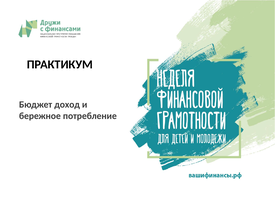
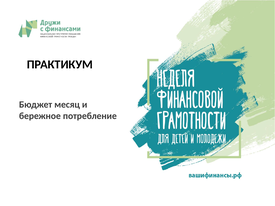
доход: доход -> месяц
